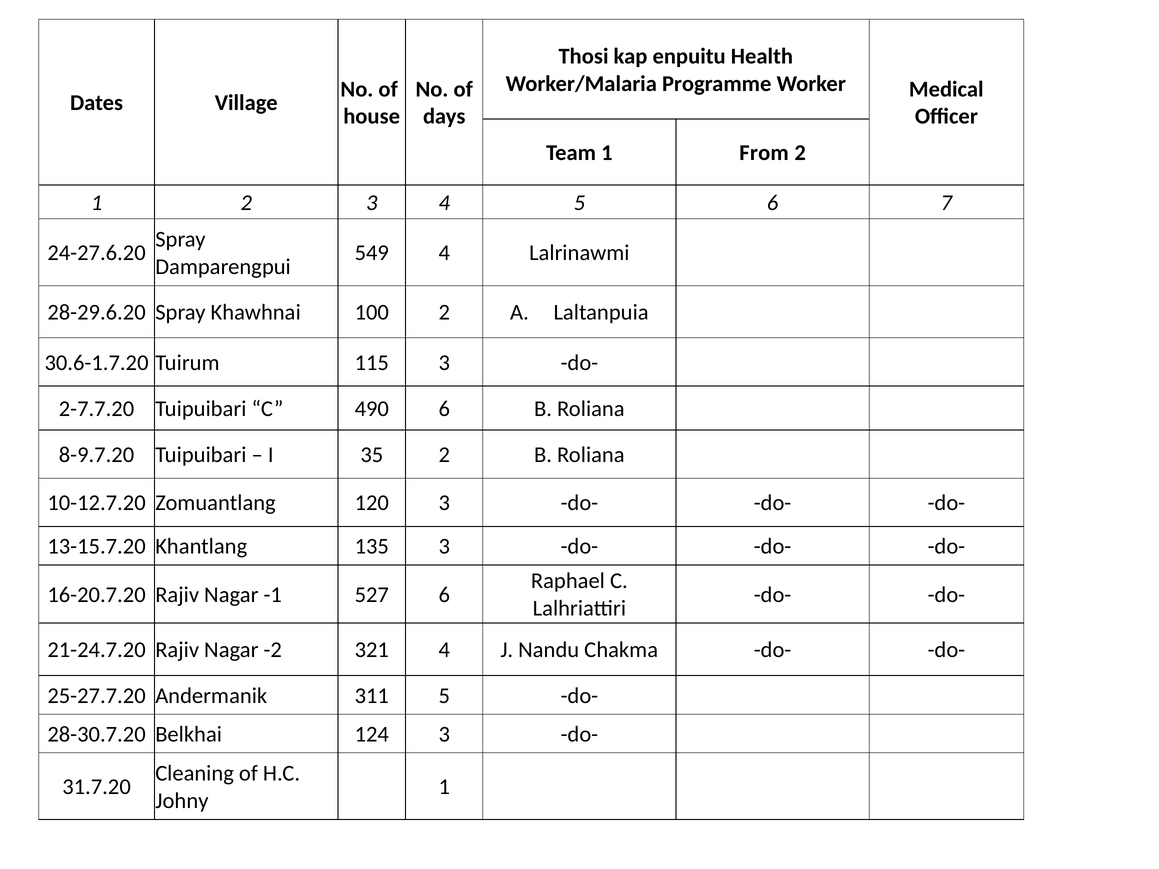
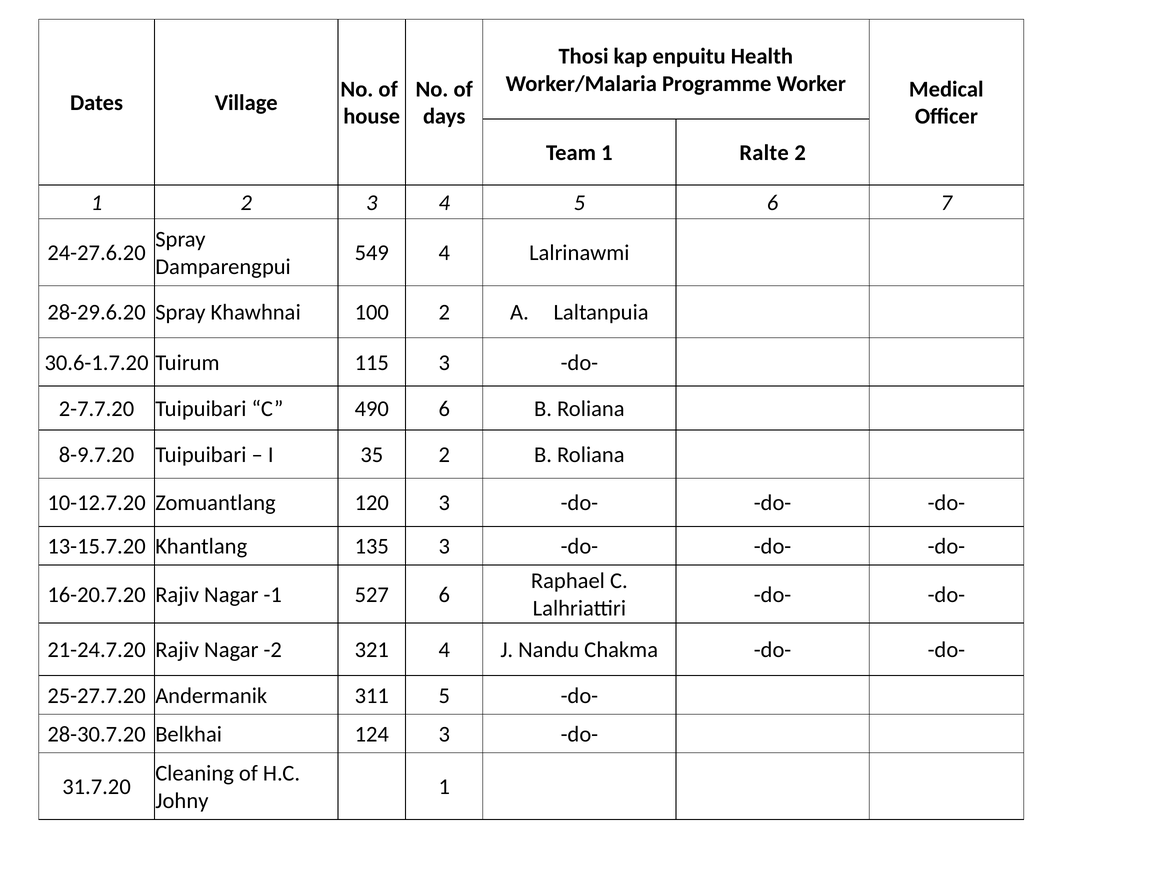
From: From -> Ralte
